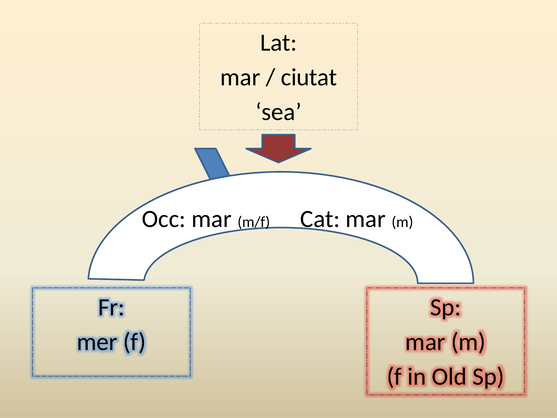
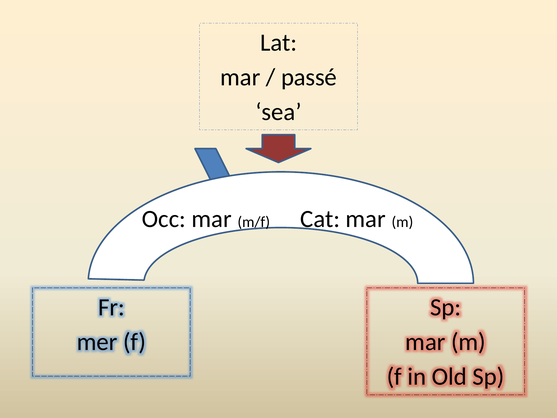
ciutat: ciutat -> passé
